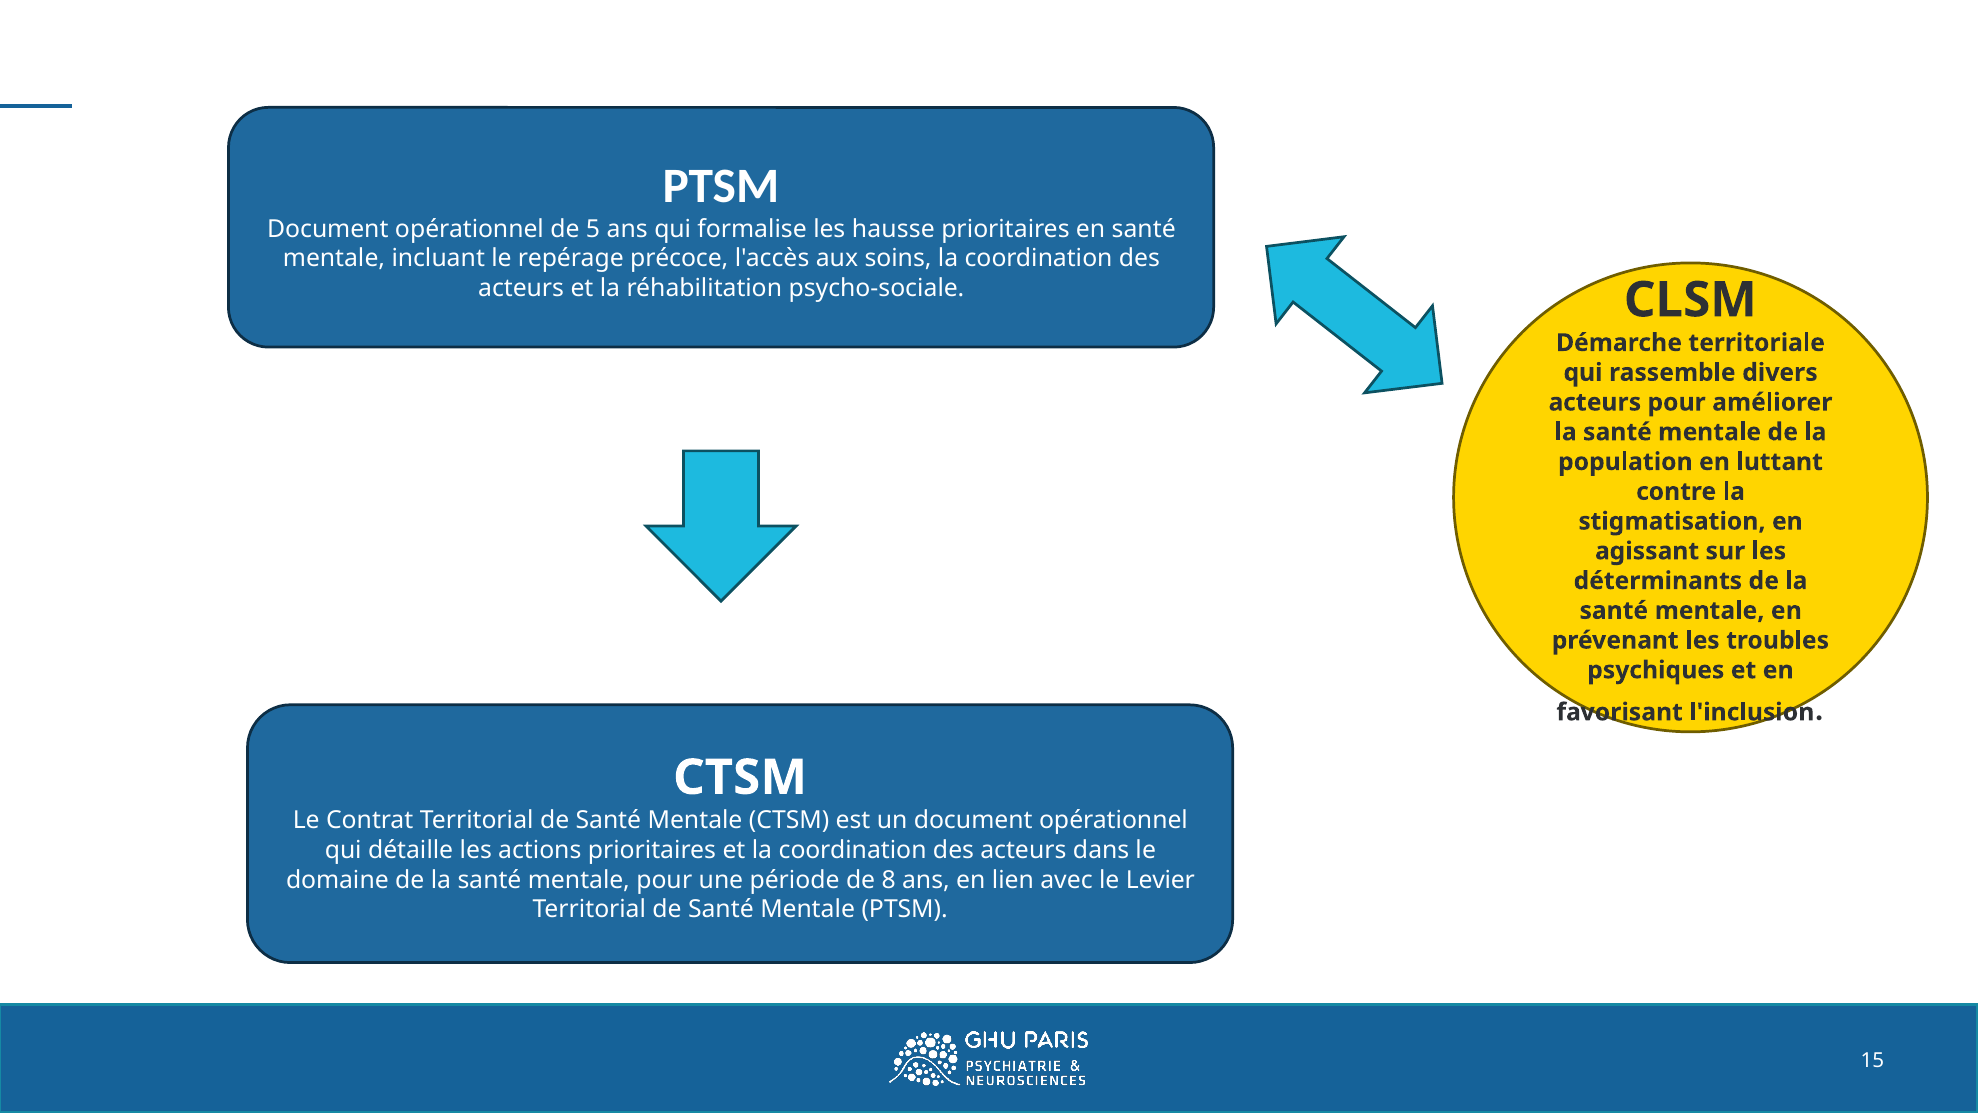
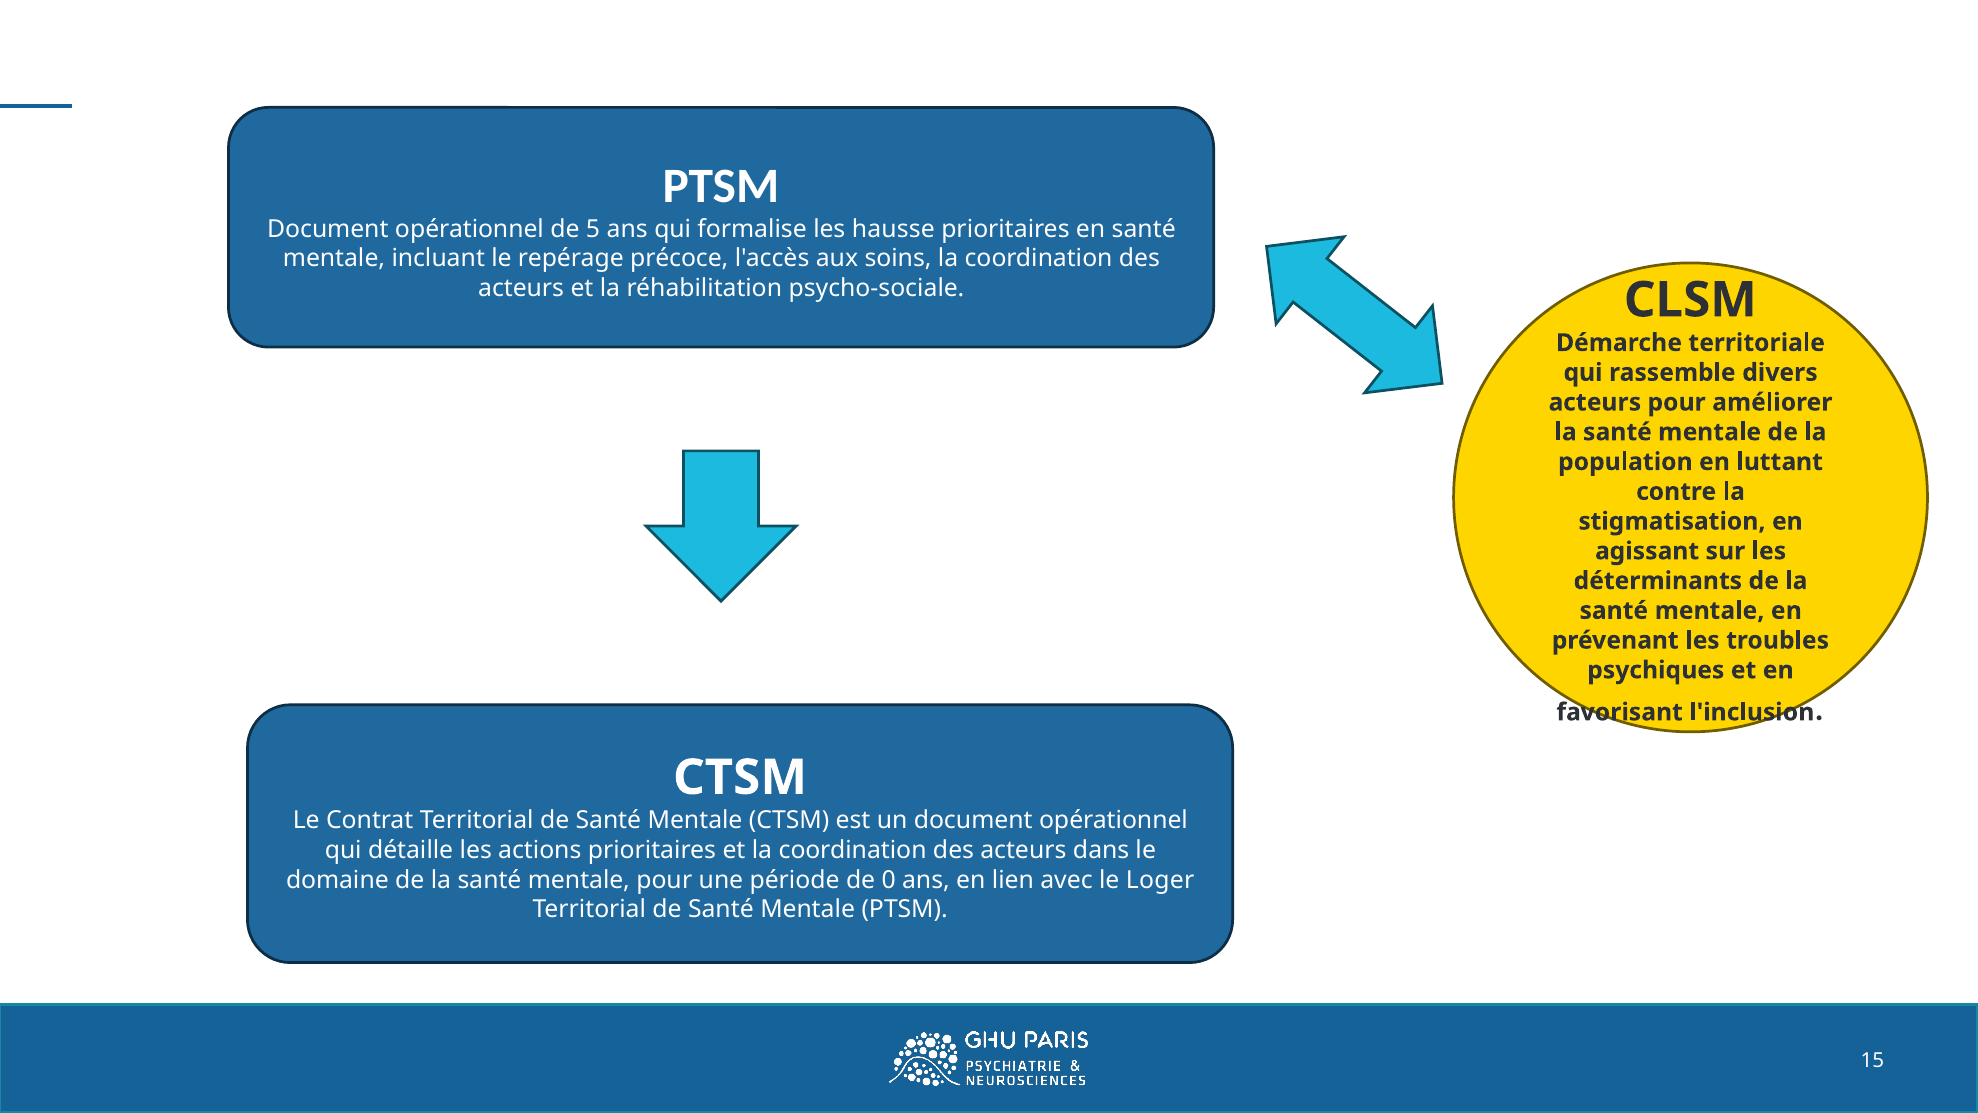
8: 8 -> 0
Levier: Levier -> Loger
